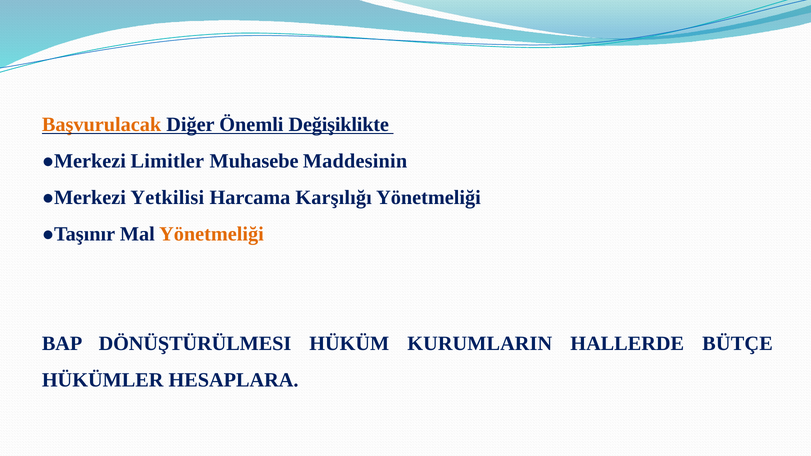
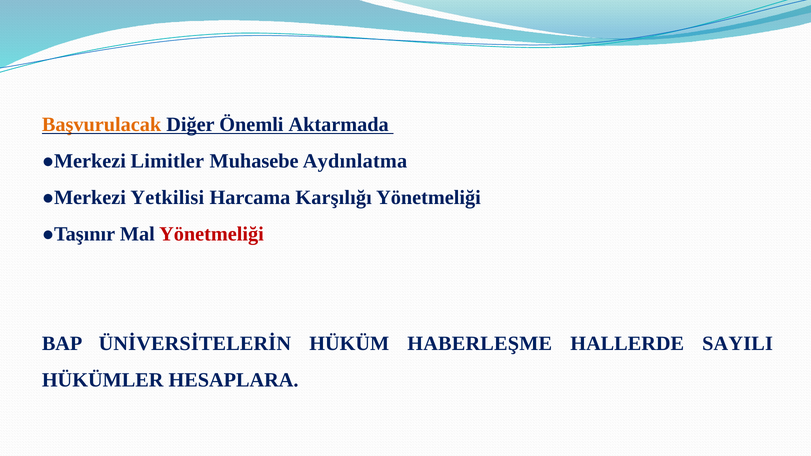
Değişiklikte: Değişiklikte -> Aktarmada
Maddesinin: Maddesinin -> Aydınlatma
Yönetmeliği at (211, 234) colour: orange -> red
DÖNÜŞTÜRÜLMESI: DÖNÜŞTÜRÜLMESI -> ÜNİVERSİTELERİN
KURUMLARIN: KURUMLARIN -> HABERLEŞME
BÜTÇE: BÜTÇE -> SAYILI
